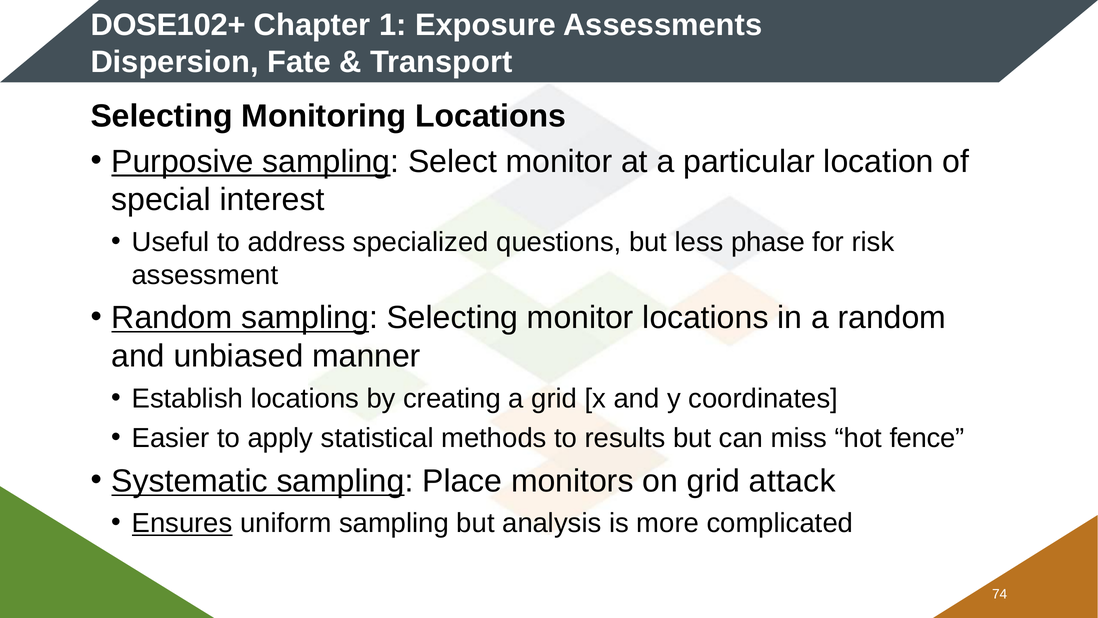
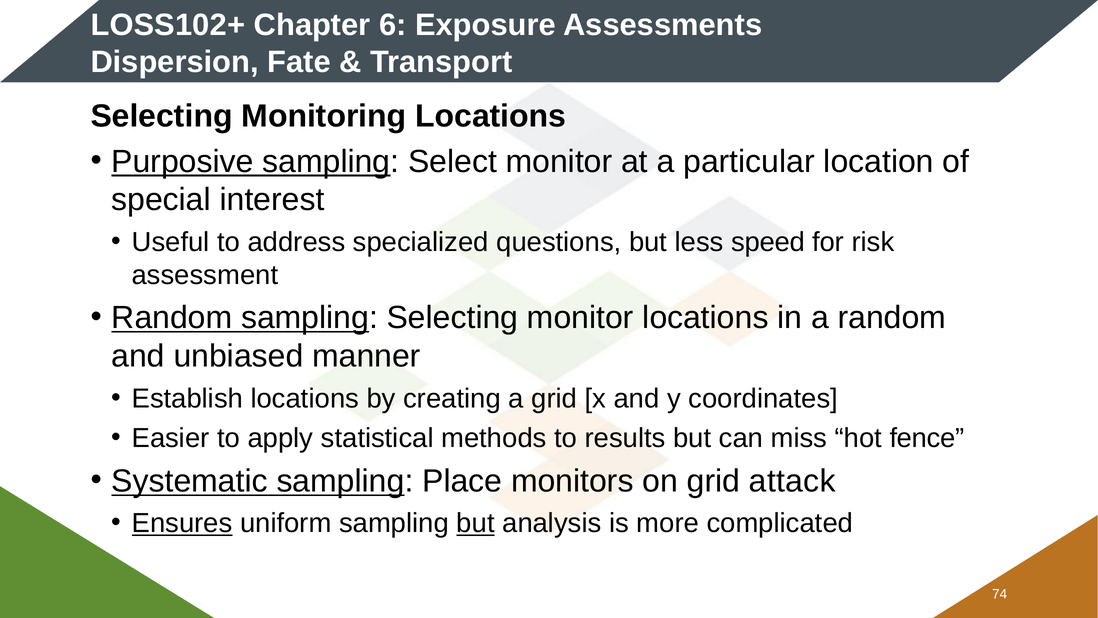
DOSE102+: DOSE102+ -> LOSS102+
1: 1 -> 6
phase: phase -> speed
but at (476, 523) underline: none -> present
